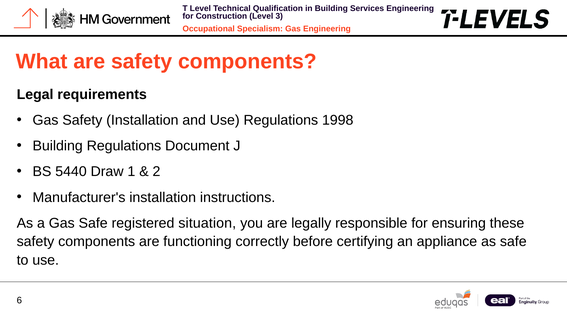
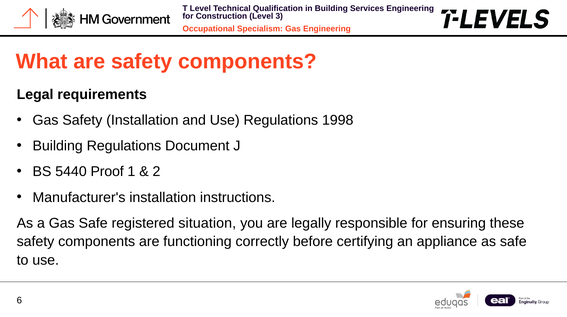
Draw: Draw -> Proof
